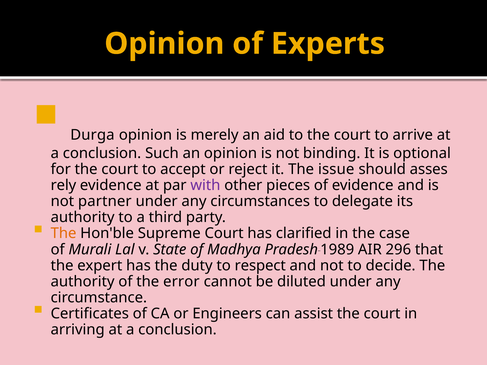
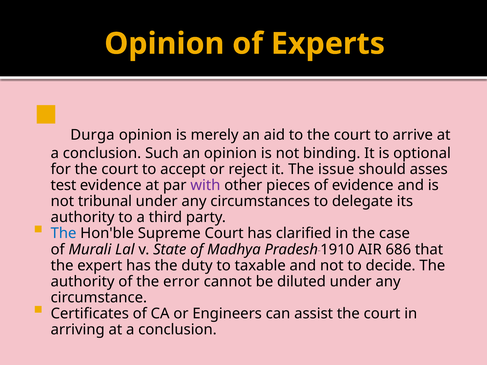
rely: rely -> test
partner: partner -> tribunal
The at (64, 234) colour: orange -> blue
1989: 1989 -> 1910
296: 296 -> 686
respect: respect -> taxable
